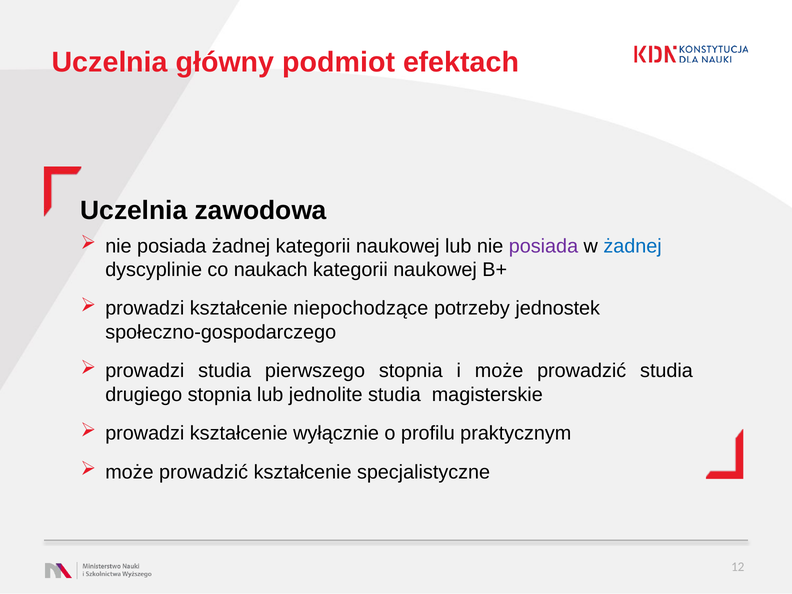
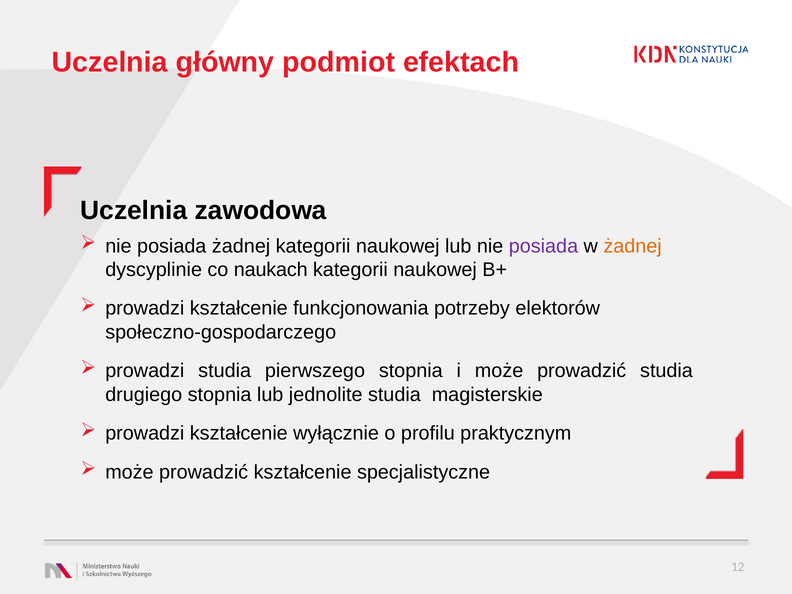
żadnej at (633, 246) colour: blue -> orange
niepochodzące: niepochodzące -> funkcjonowania
jednostek: jednostek -> elektorów
